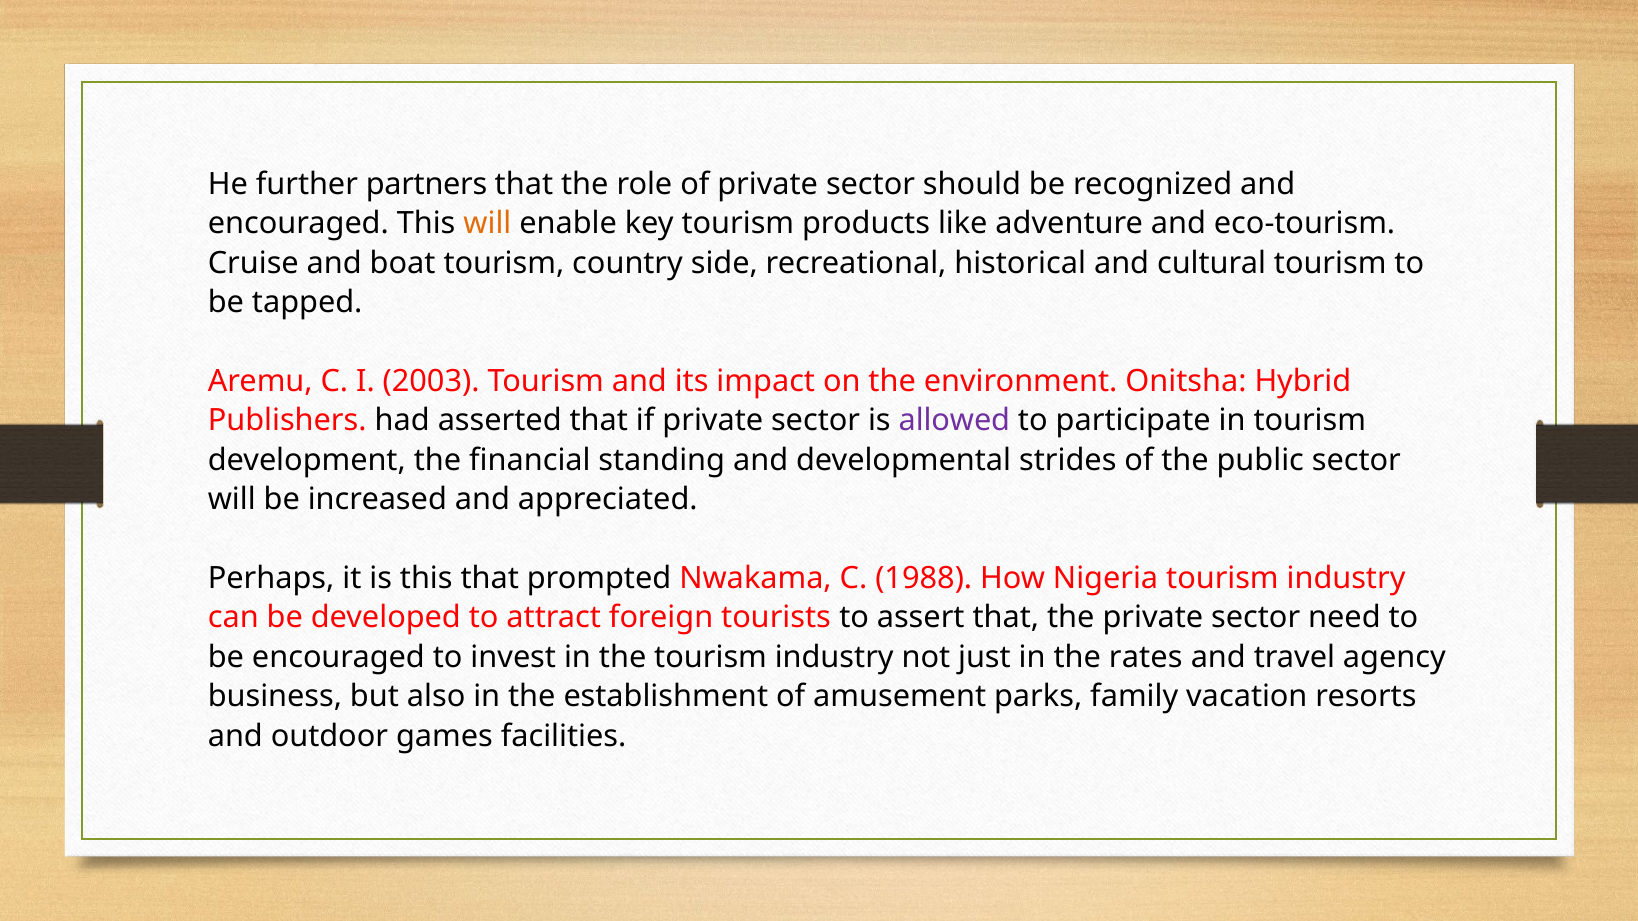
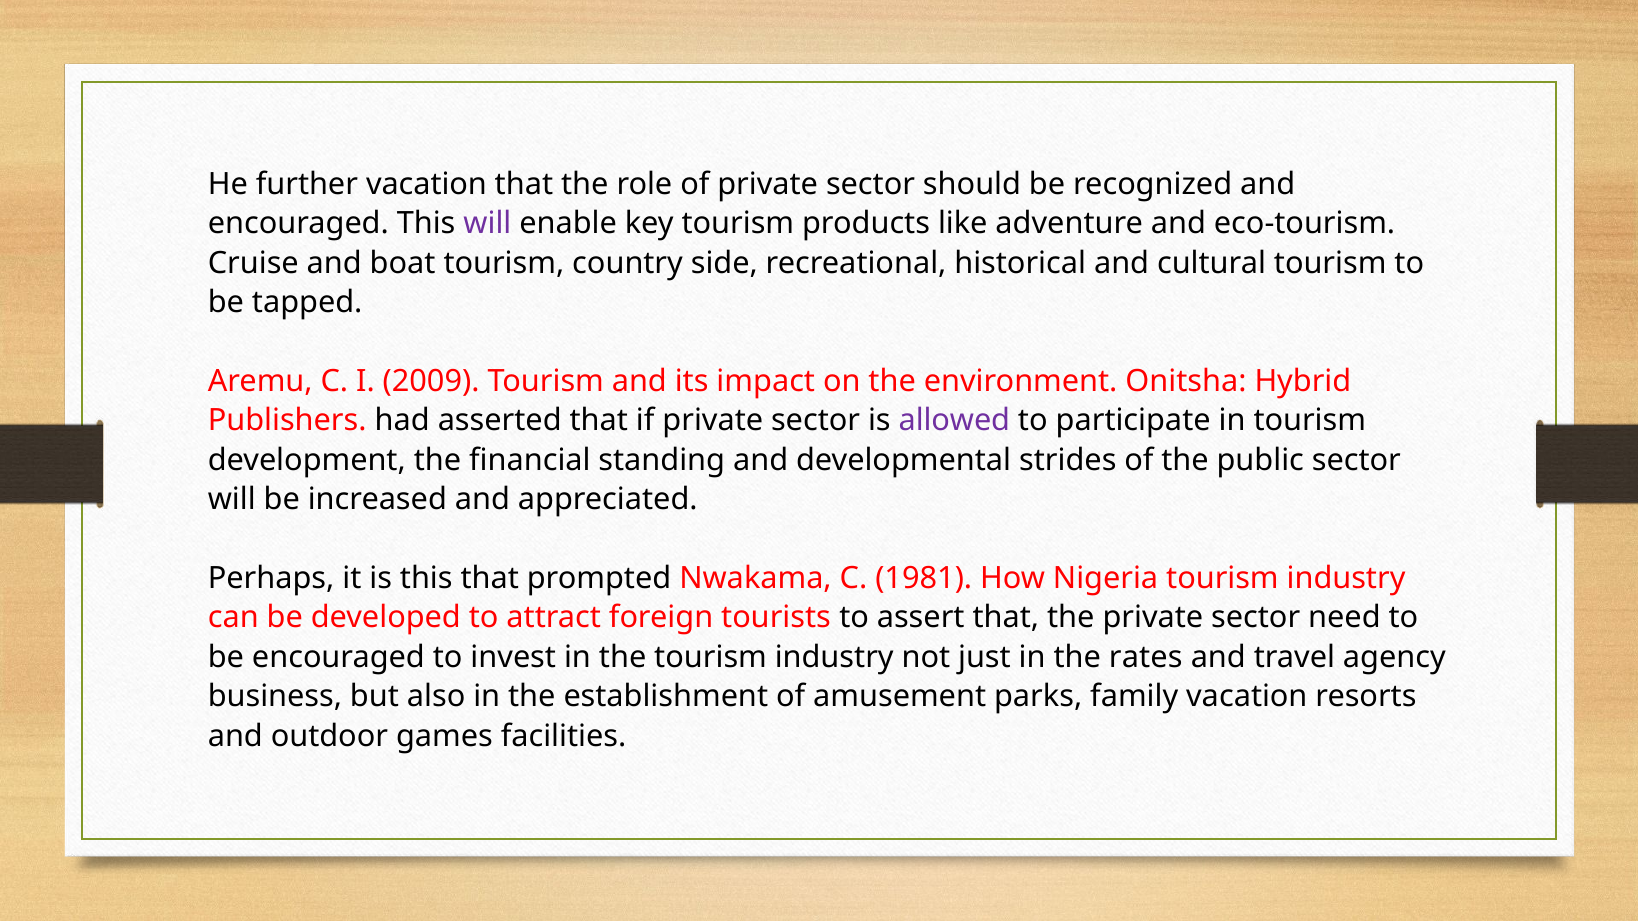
further partners: partners -> vacation
will at (487, 224) colour: orange -> purple
2003: 2003 -> 2009
1988: 1988 -> 1981
